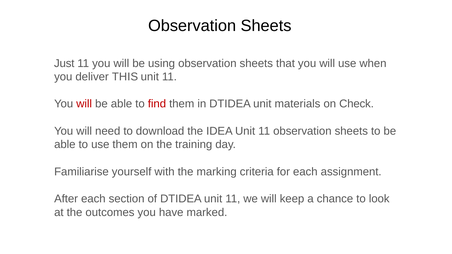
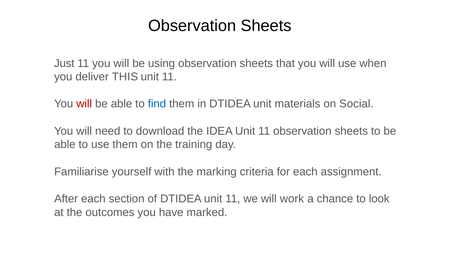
find colour: red -> blue
Check: Check -> Social
keep: keep -> work
